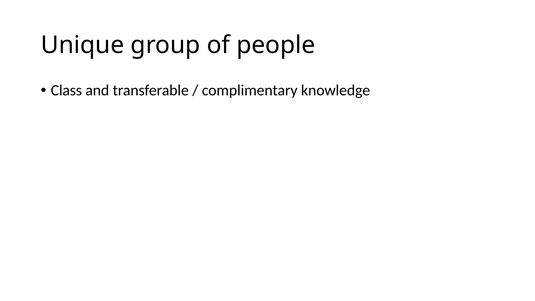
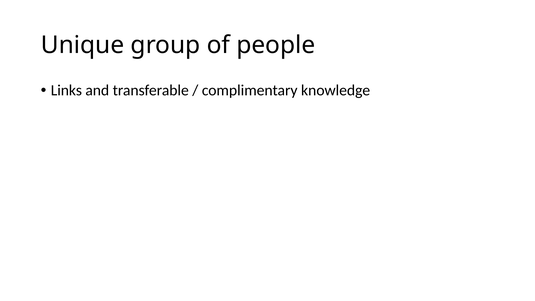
Class: Class -> Links
